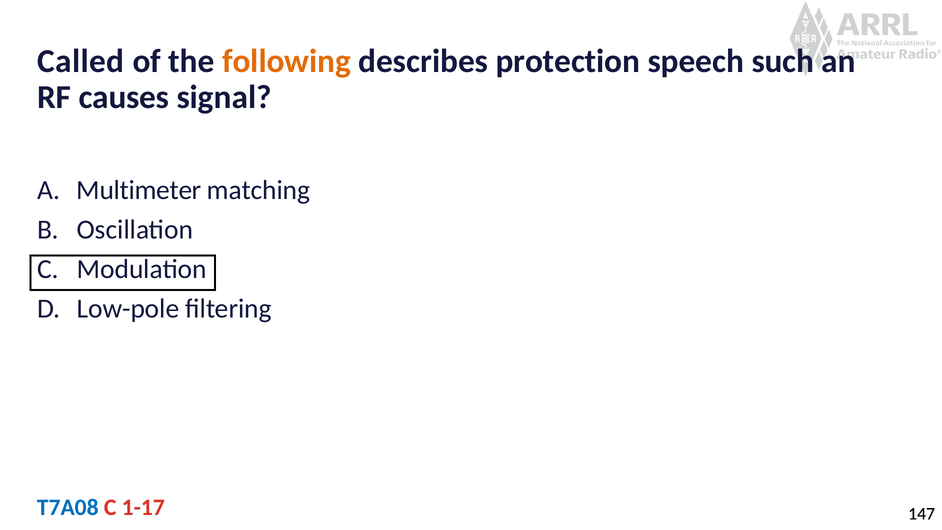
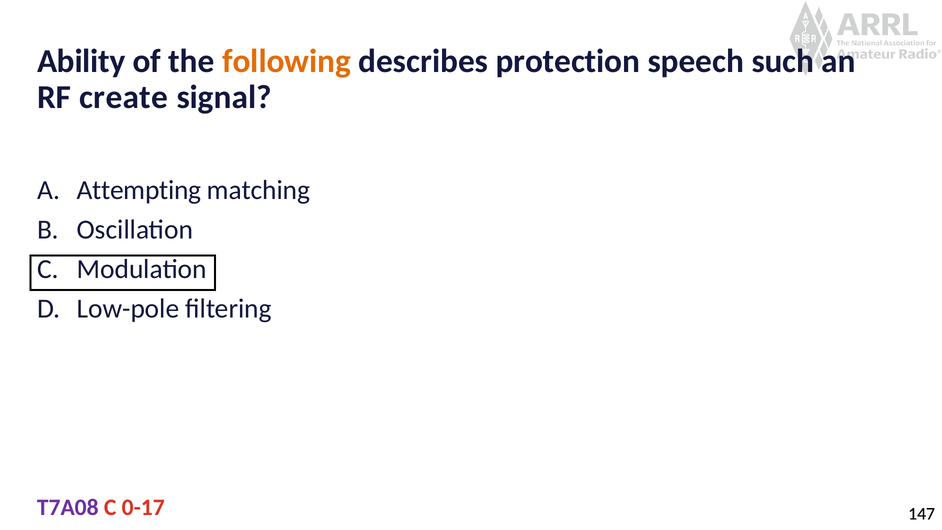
Called: Called -> Ability
causes: causes -> create
Multimeter: Multimeter -> Attempting
T7A08 colour: blue -> purple
1-17: 1-17 -> 0-17
